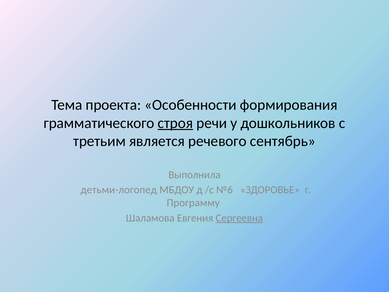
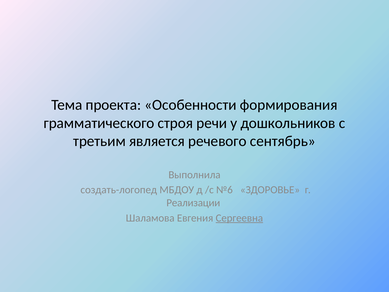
строя underline: present -> none
детьми-логопед: детьми-логопед -> создать-логопед
Программу: Программу -> Реализации
